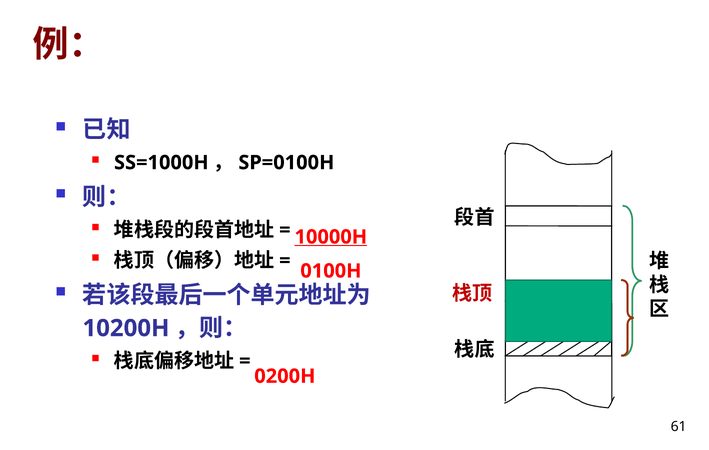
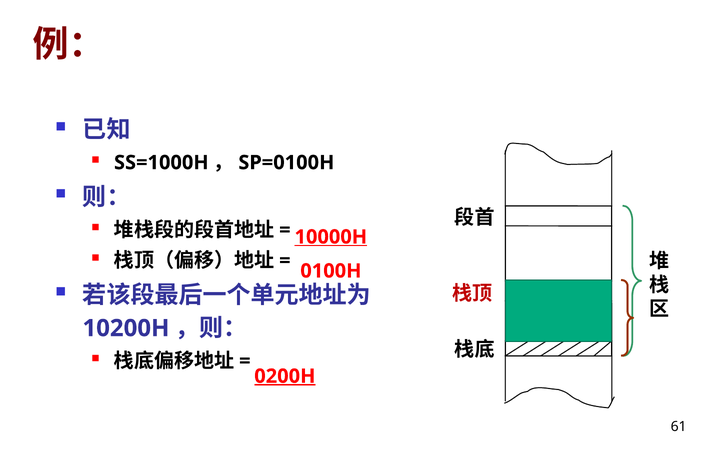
0200H underline: none -> present
